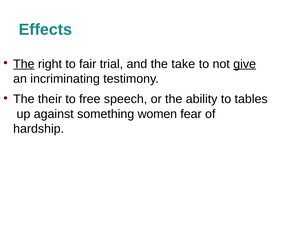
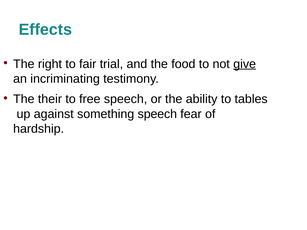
The at (24, 64) underline: present -> none
take: take -> food
something women: women -> speech
